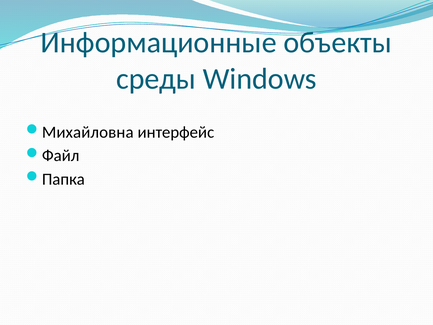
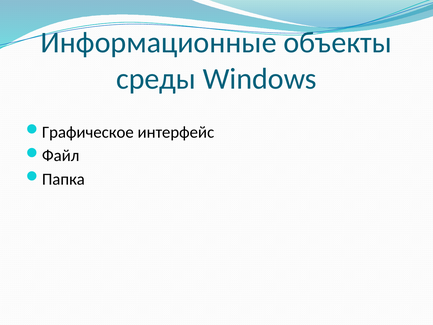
Михайловна: Михайловна -> Графическое
